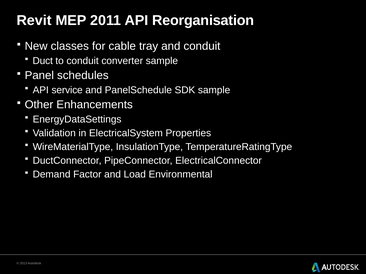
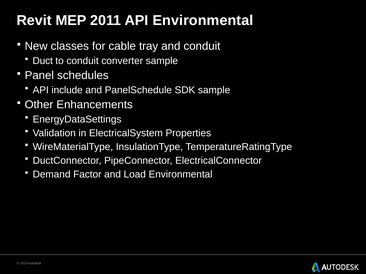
API Reorganisation: Reorganisation -> Environmental
service: service -> include
